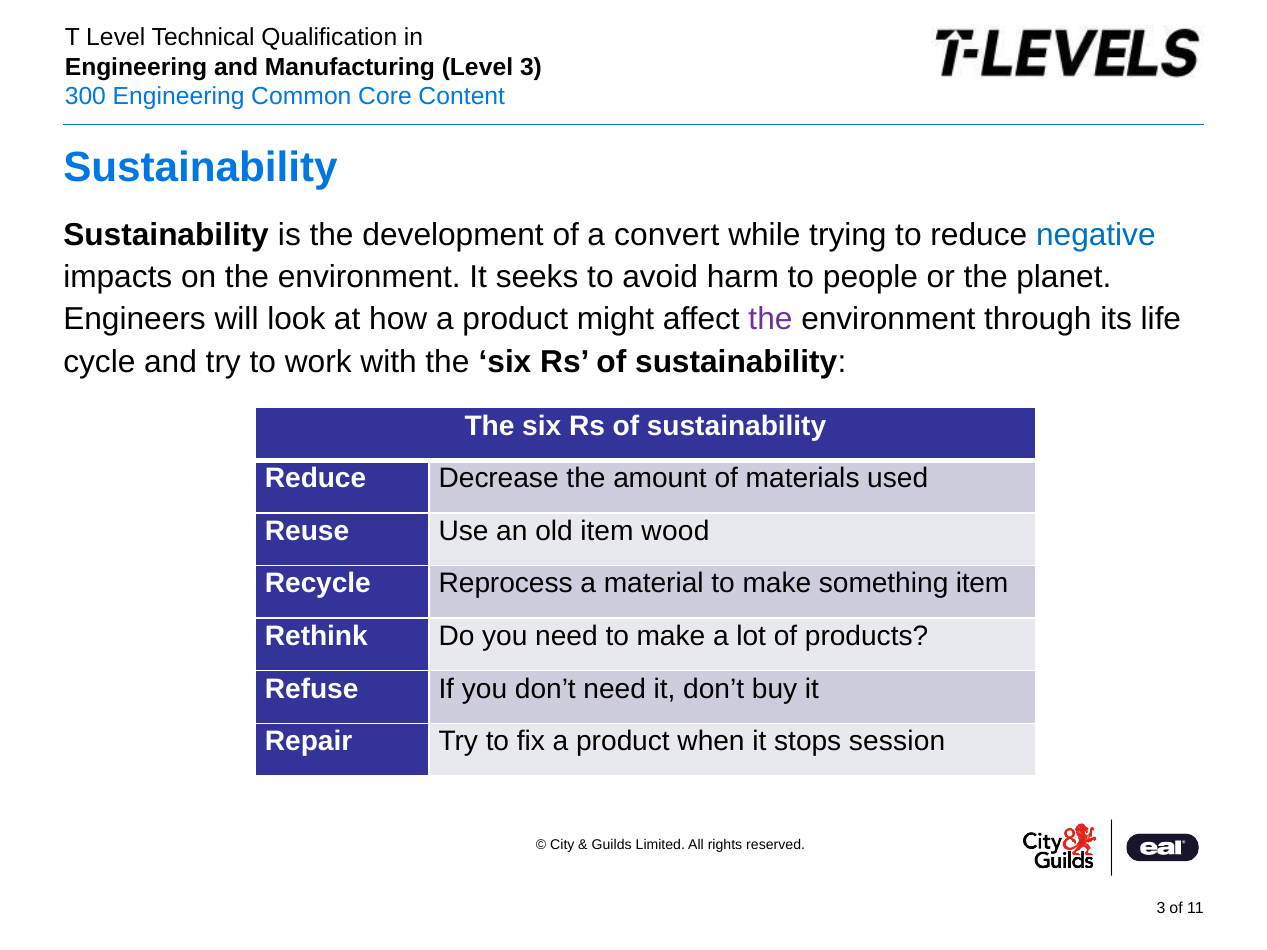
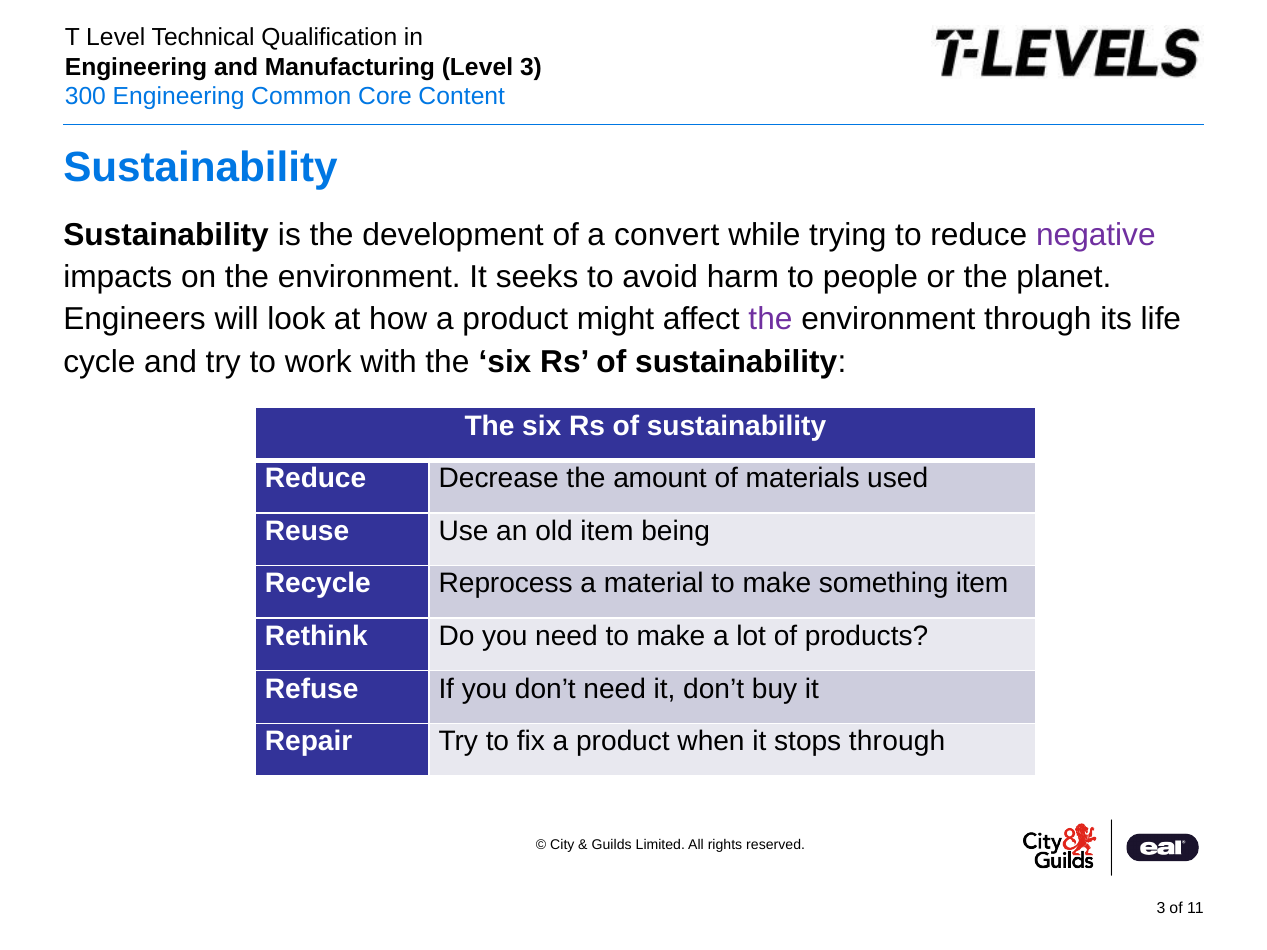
negative colour: blue -> purple
wood: wood -> being
stops session: session -> through
